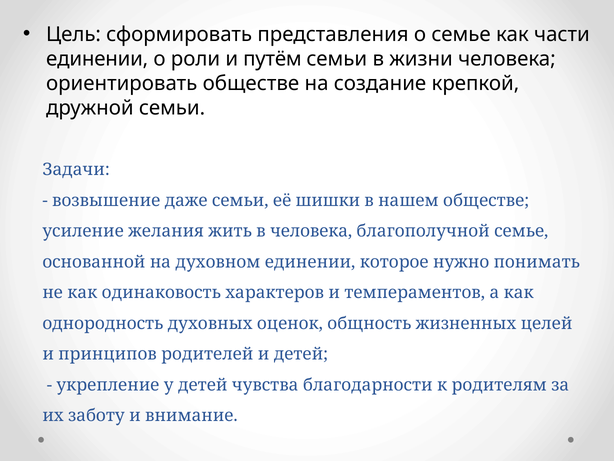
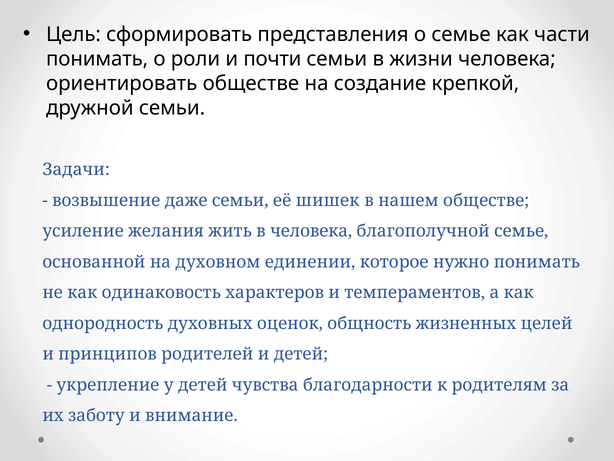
единении at (97, 59): единении -> понимать
путём: путём -> почти
шишки: шишки -> шишек
